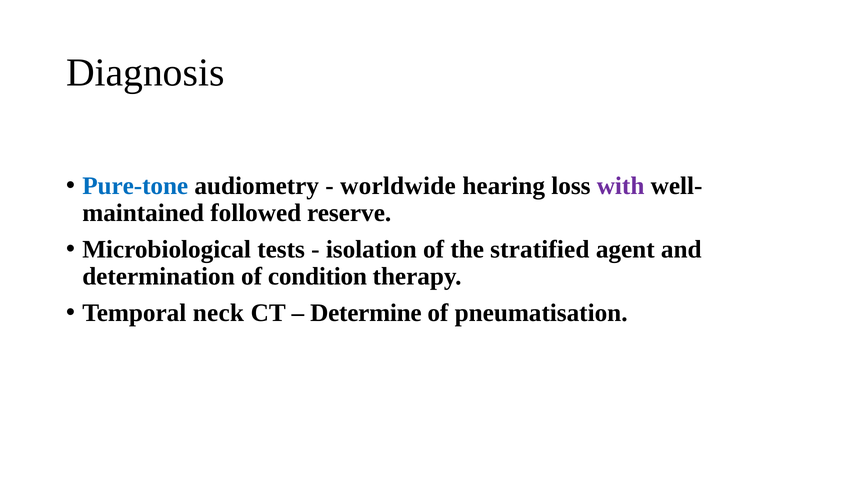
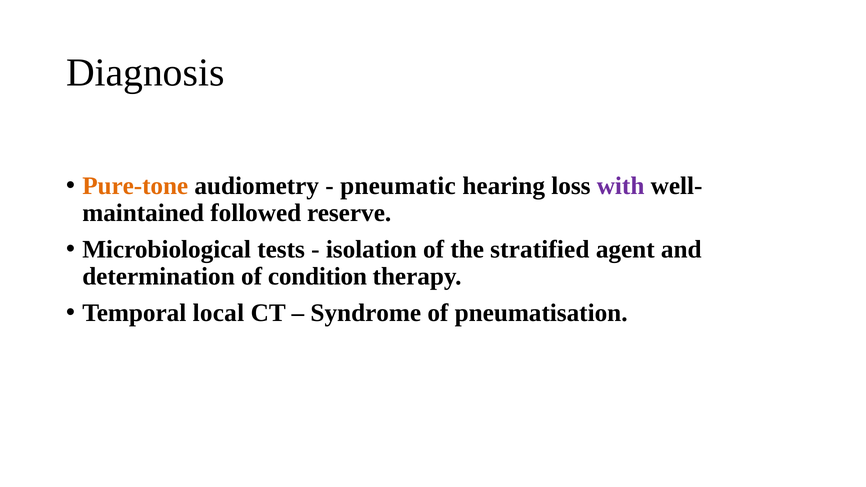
Pure-tone colour: blue -> orange
worldwide: worldwide -> pneumatic
neck: neck -> local
Determine: Determine -> Syndrome
